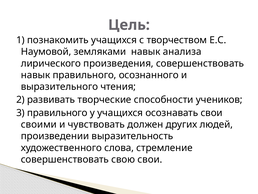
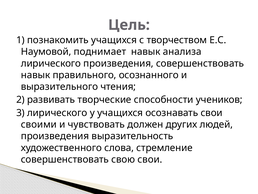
земляками: земляками -> поднимает
3 правильного: правильного -> лирического
произведении at (55, 136): произведении -> произведения
